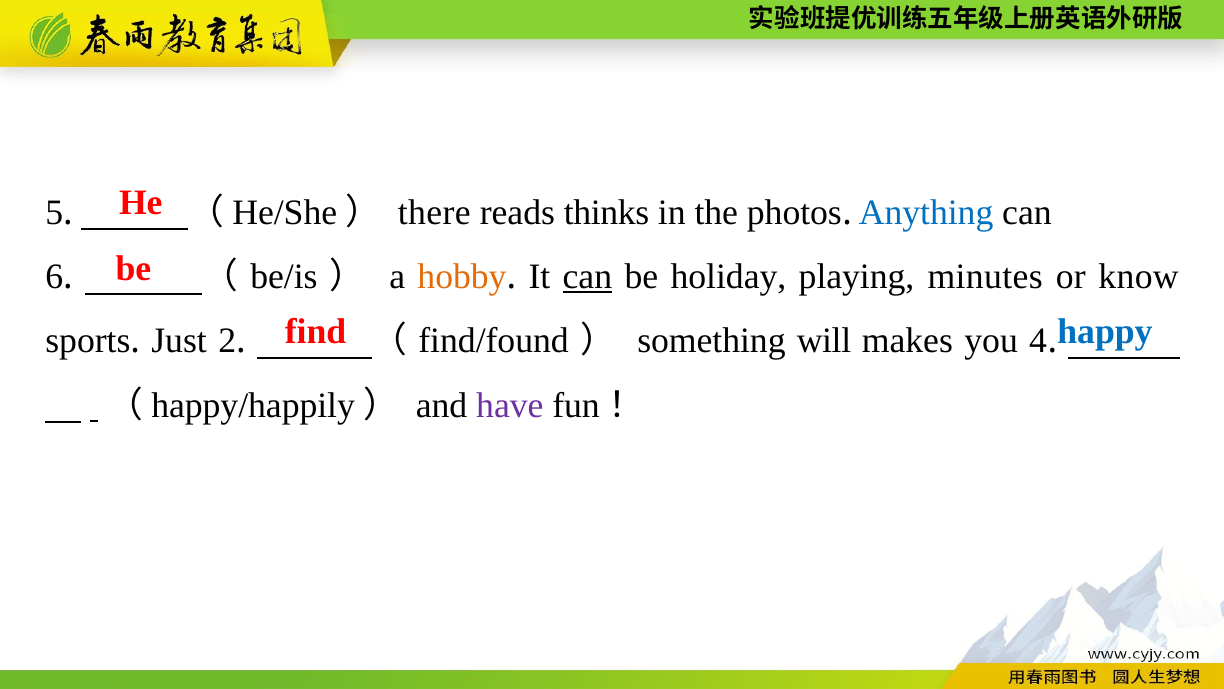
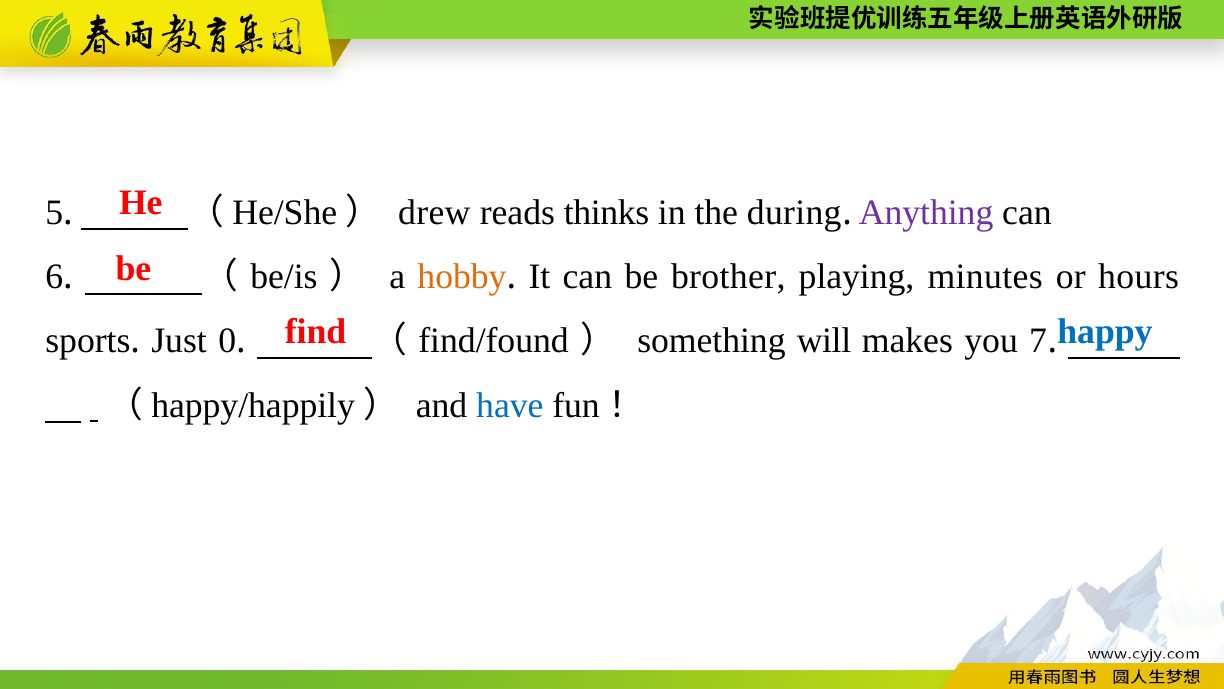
there: there -> drew
photos: photos -> during
Anything colour: blue -> purple
can at (587, 276) underline: present -> none
holiday: holiday -> brother
know: know -> hours
2: 2 -> 0
4: 4 -> 7
have colour: purple -> blue
